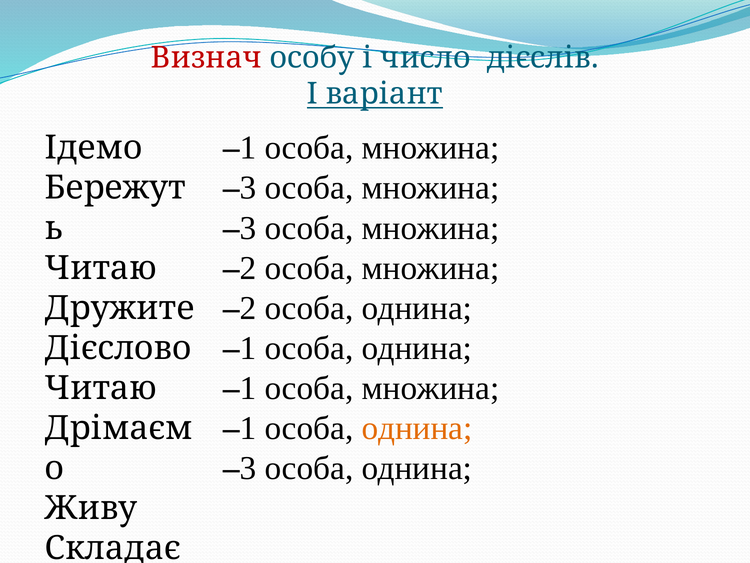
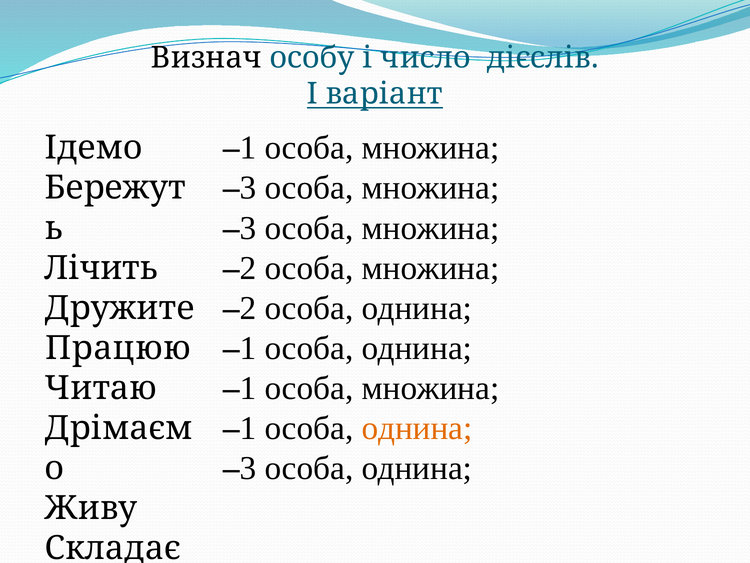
Визнач colour: red -> black
Читаю at (101, 268): Читаю -> Лічить
Дієслово: Дієслово -> Працюю
